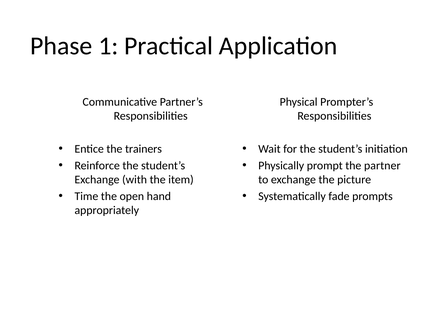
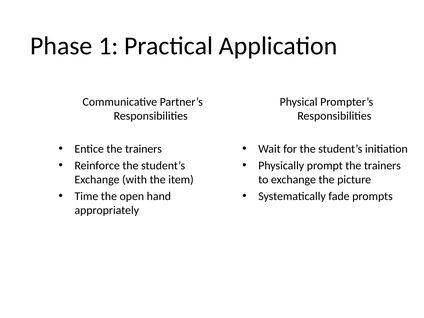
prompt the partner: partner -> trainers
